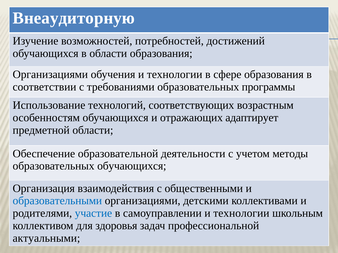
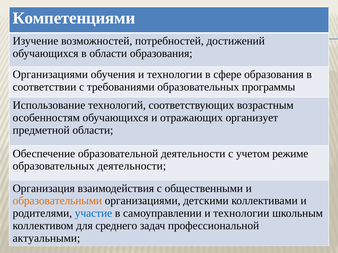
Внеаудиторную: Внеаудиторную -> Компетенциями
адаптирует: адаптирует -> организует
методы: методы -> режиме
образовательных обучающихся: обучающихся -> деятельности
образовательными colour: blue -> orange
здоровья: здоровья -> среднего
